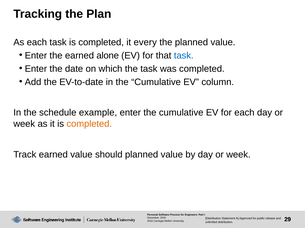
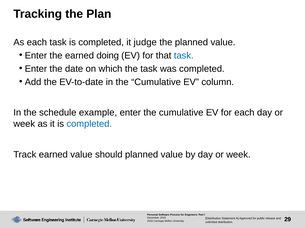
every: every -> judge
alone: alone -> doing
completed at (89, 124) colour: orange -> blue
